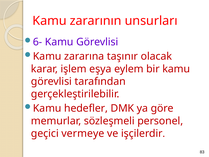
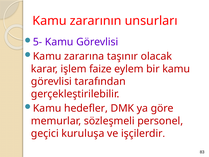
6-: 6- -> 5-
eşya: eşya -> faize
vermeye: vermeye -> kuruluşa
